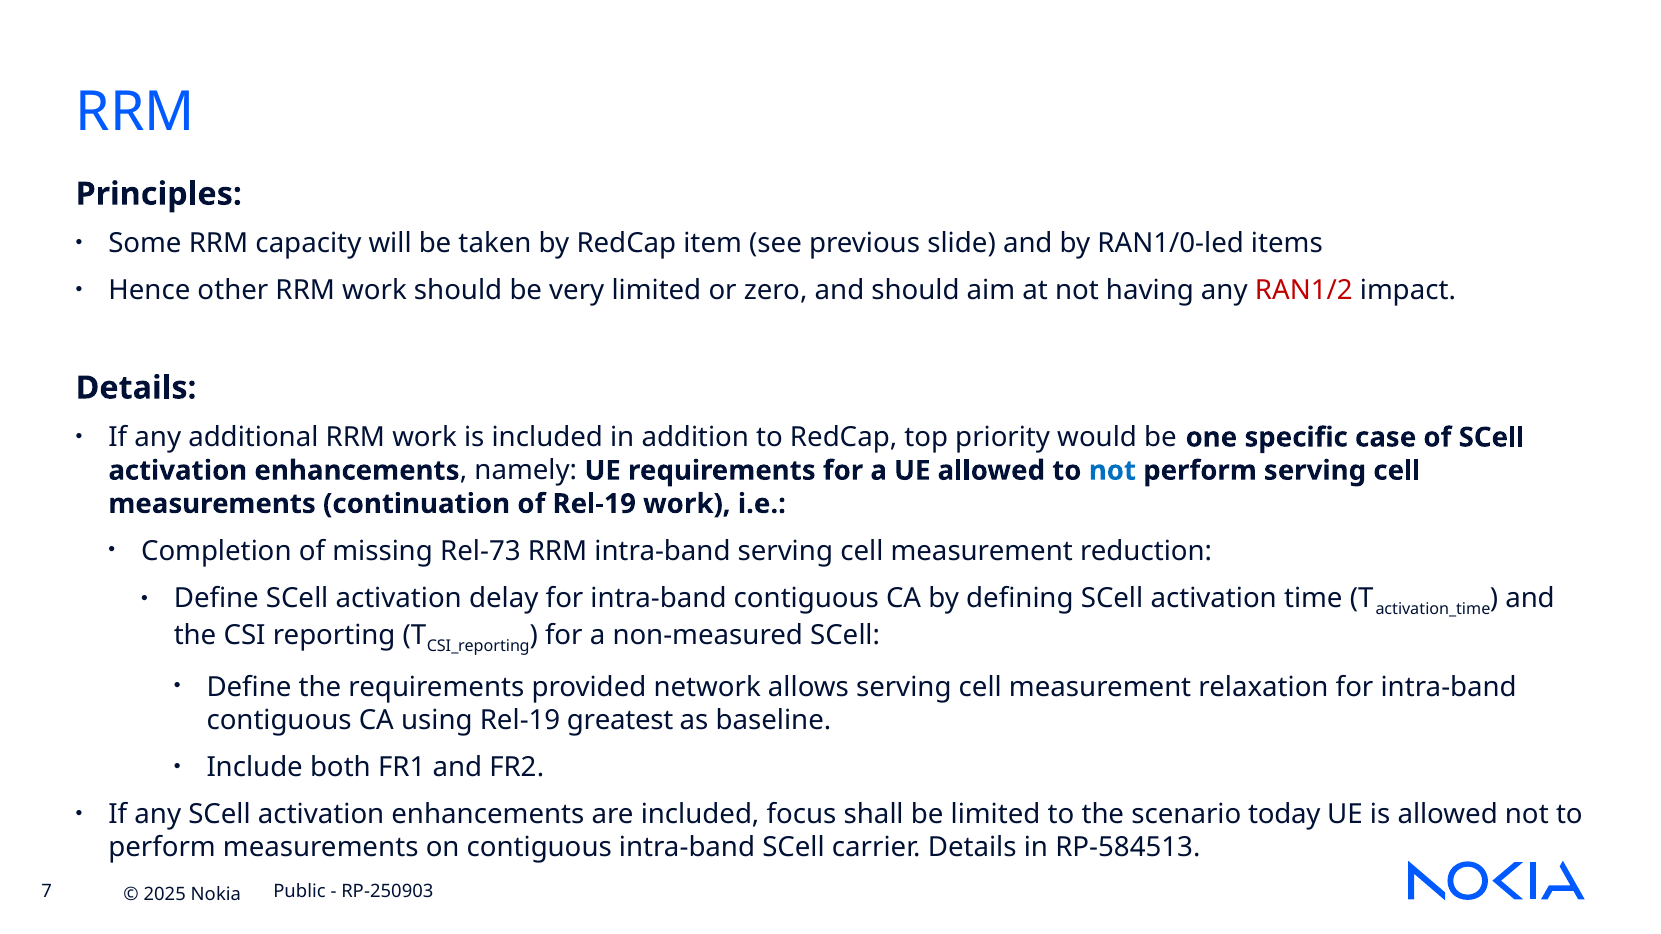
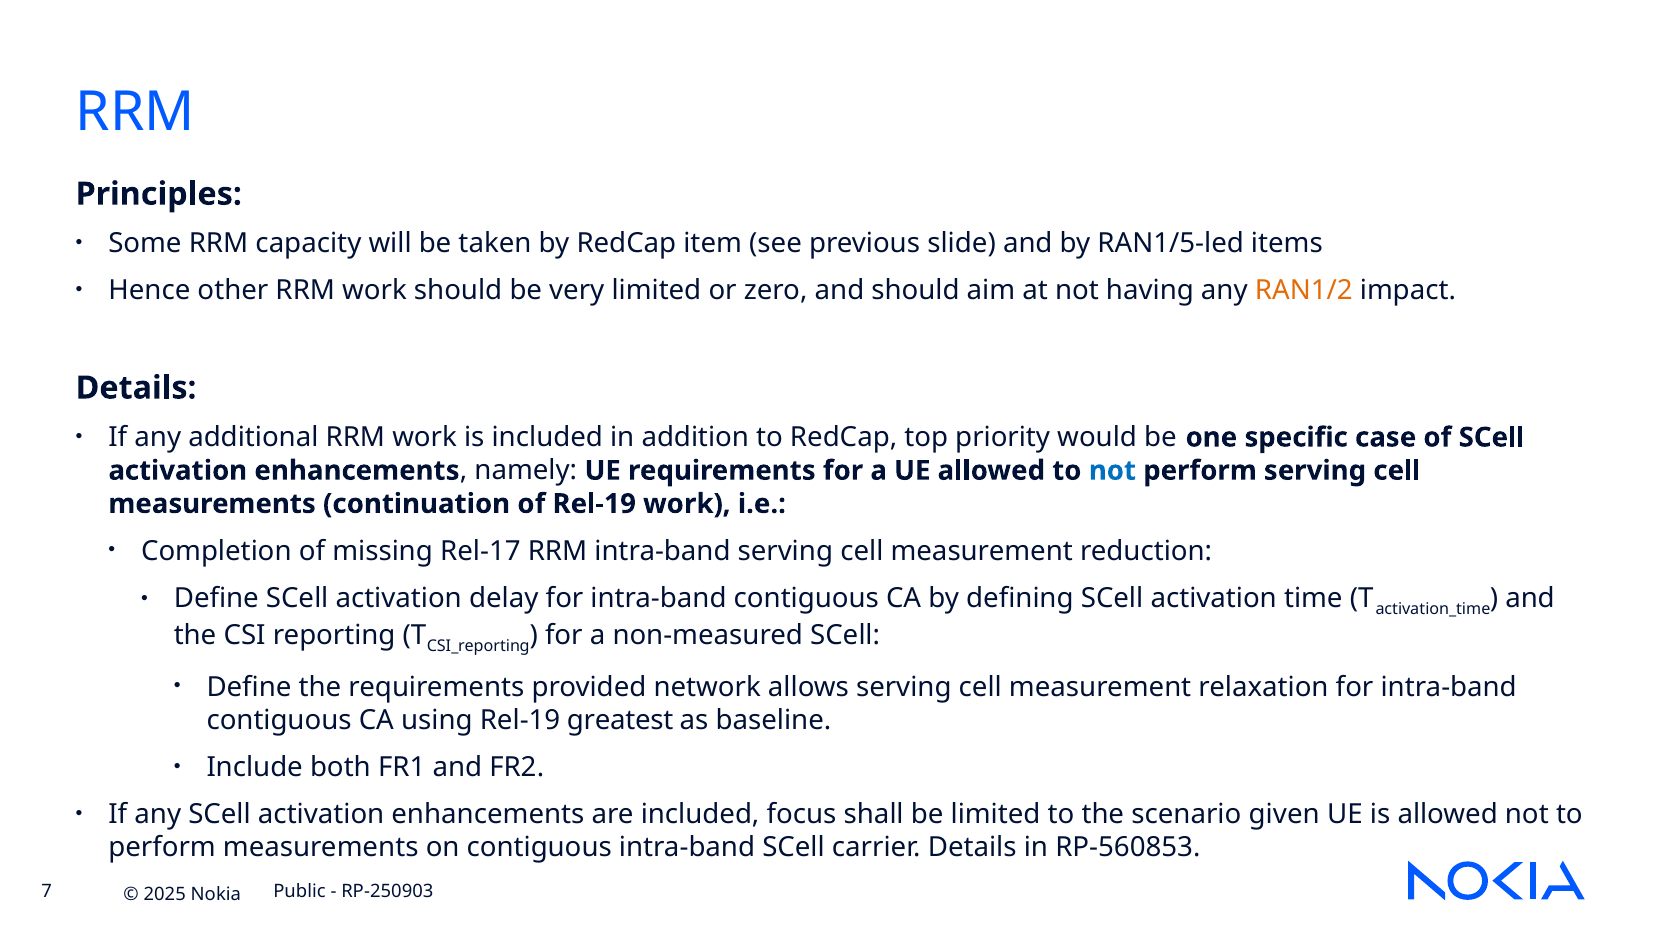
RAN1/0-led: RAN1/0-led -> RAN1/5-led
RAN1/2 colour: red -> orange
Rel-73: Rel-73 -> Rel-17
today: today -> given
RP-584513: RP-584513 -> RP-560853
